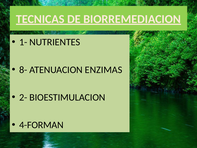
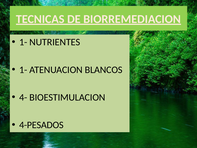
8- at (23, 70): 8- -> 1-
ENZIMAS: ENZIMAS -> BLANCOS
2-: 2- -> 4-
4-FORMAN: 4-FORMAN -> 4-PESADOS
